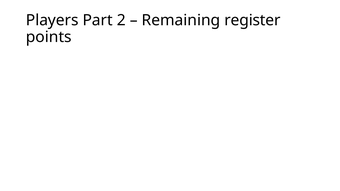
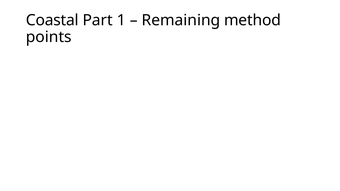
Players: Players -> Coastal
2: 2 -> 1
register: register -> method
